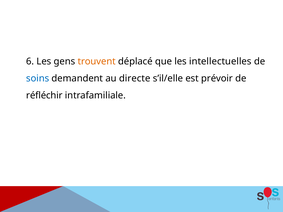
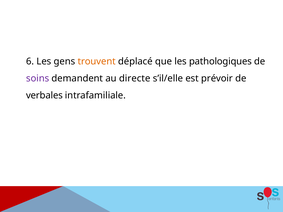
intellectuelles: intellectuelles -> pathologiques
soins colour: blue -> purple
réfléchir: réfléchir -> verbales
